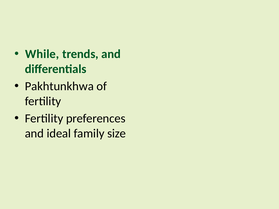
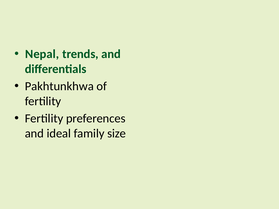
While: While -> Nepal
